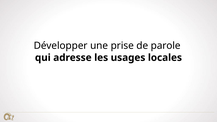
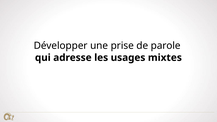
locales: locales -> mixtes
